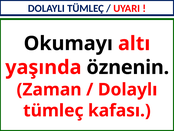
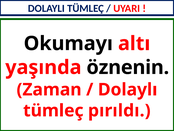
kafası: kafası -> pırıldı
